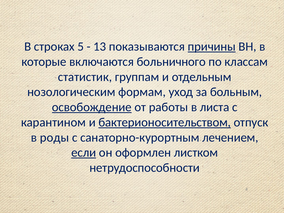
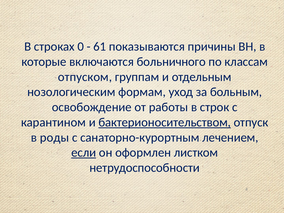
5: 5 -> 0
13: 13 -> 61
причины underline: present -> none
статистик: статистик -> отпуском
освобождение underline: present -> none
листа: листа -> строк
